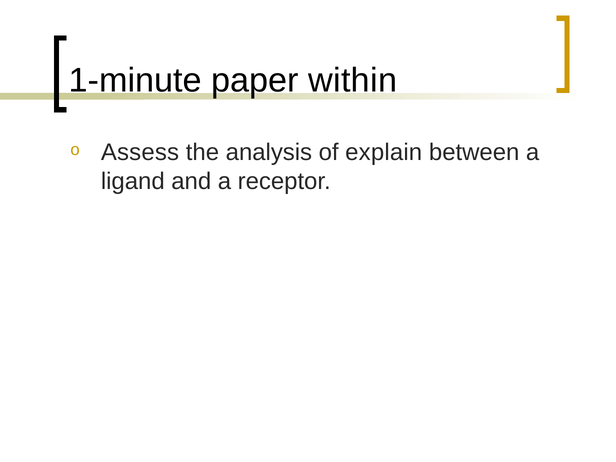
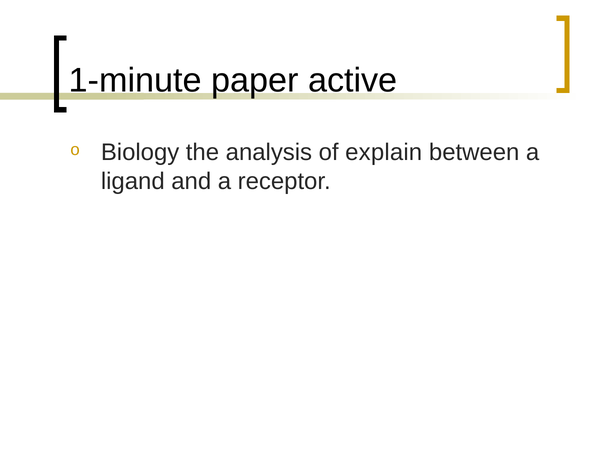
within: within -> active
Assess: Assess -> Biology
